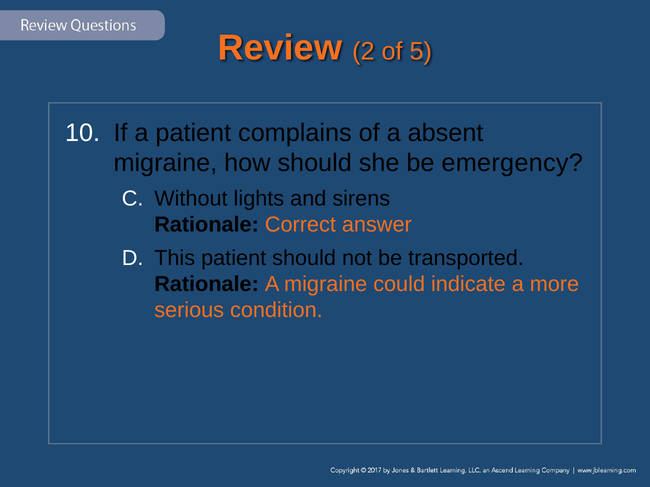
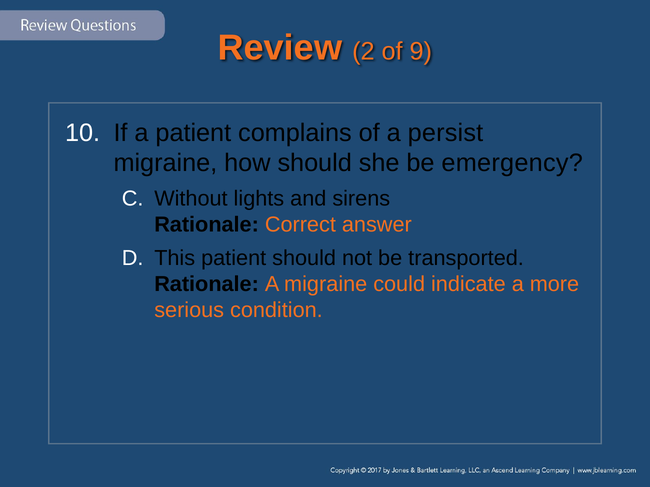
5: 5 -> 9
absent: absent -> persist
